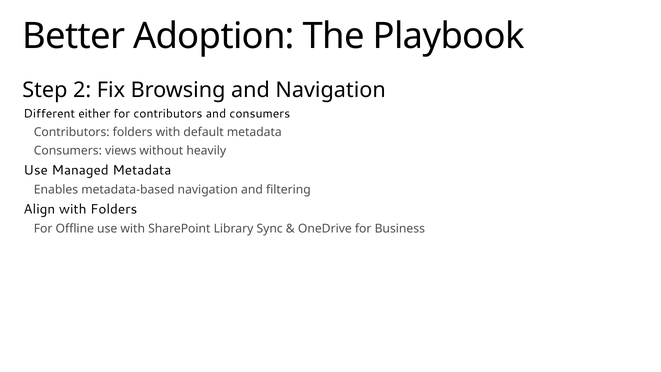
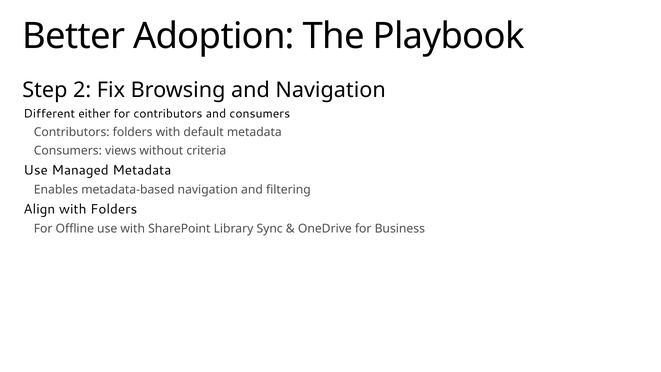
heavily: heavily -> criteria
